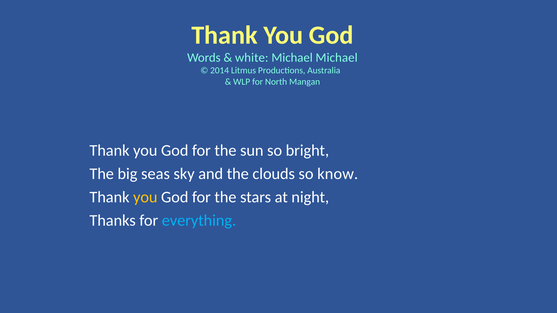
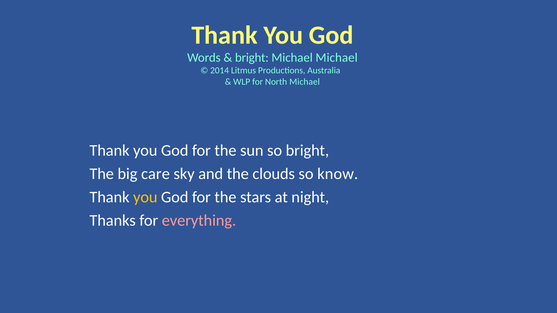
white at (252, 58): white -> bright
North Mangan: Mangan -> Michael
seas: seas -> care
everything colour: light blue -> pink
